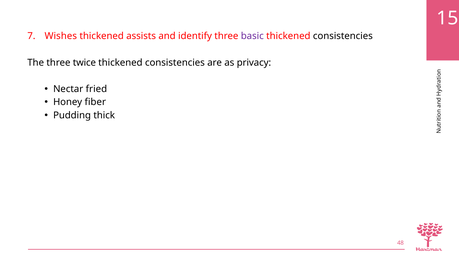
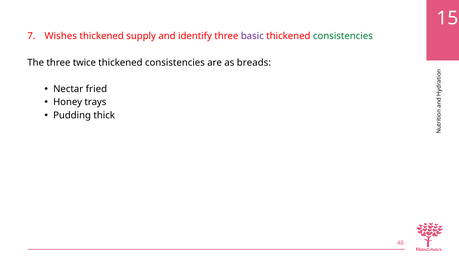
assists: assists -> supply
consistencies at (343, 36) colour: black -> green
privacy: privacy -> breads
fiber: fiber -> trays
